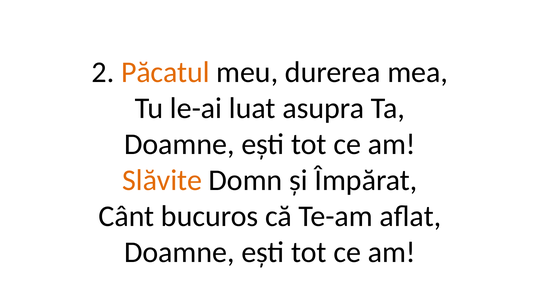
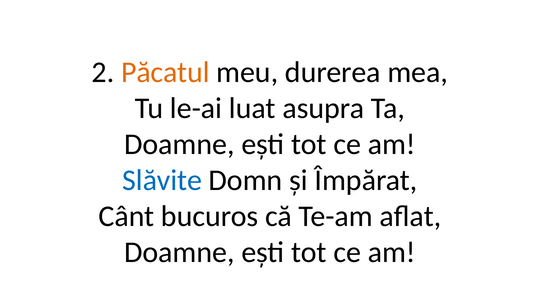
Slăvite colour: orange -> blue
